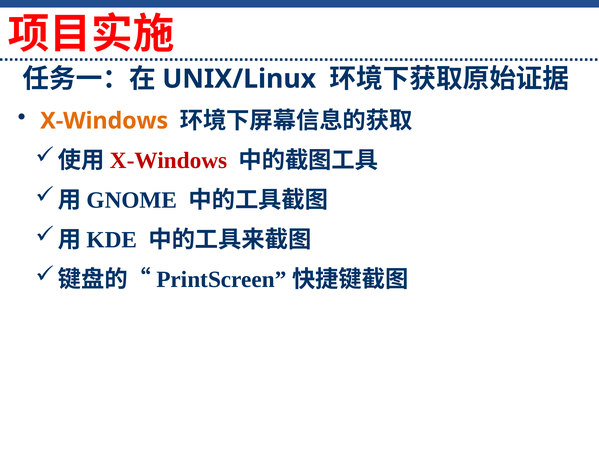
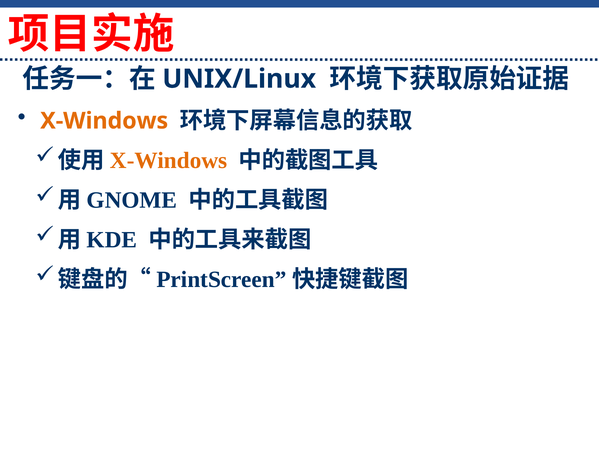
X-Windows at (169, 160) colour: red -> orange
